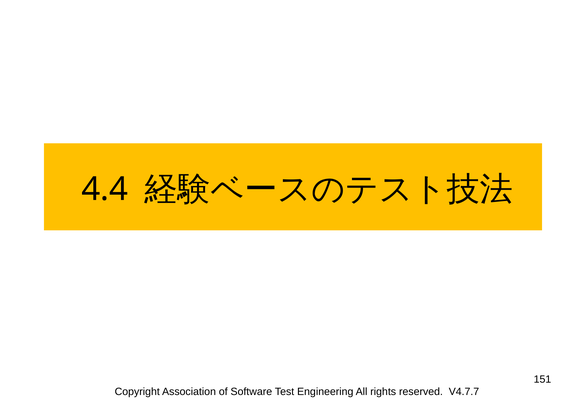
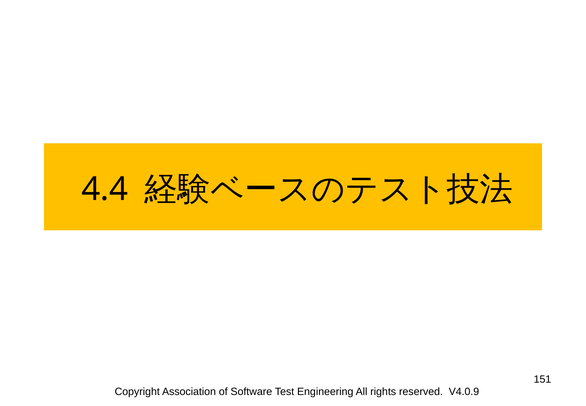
V4.7.7: V4.7.7 -> V4.0.9
